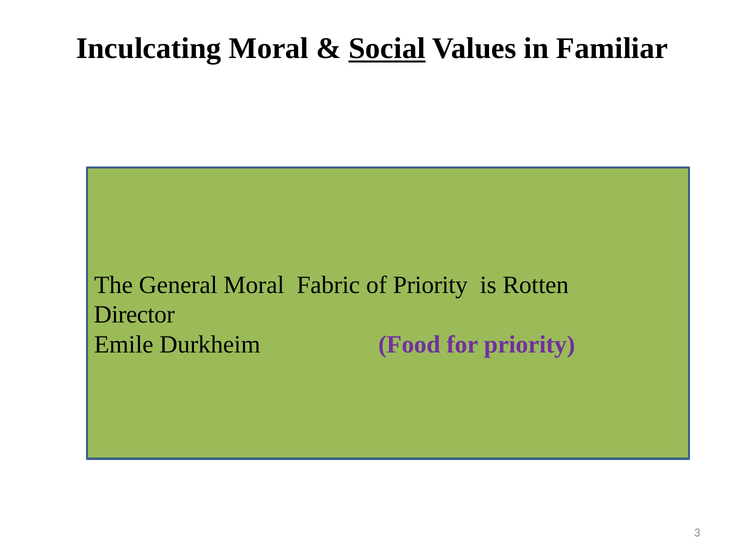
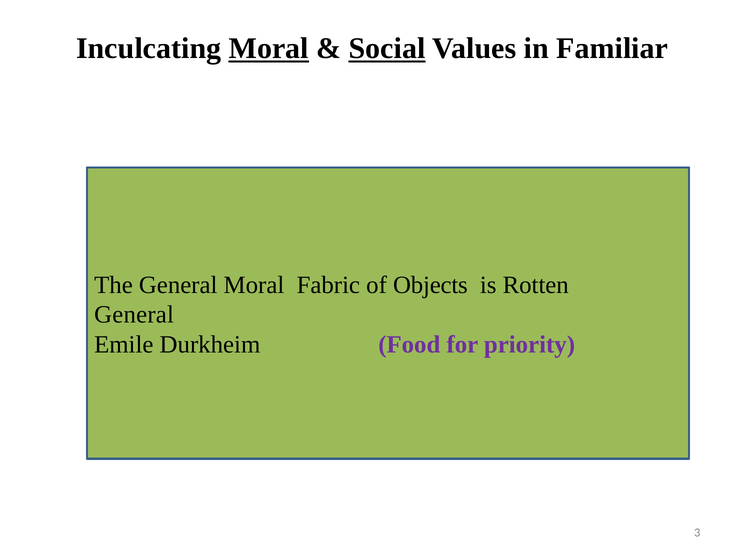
Moral at (269, 49) underline: none -> present
of Priority: Priority -> Objects
Director at (134, 315): Director -> General
